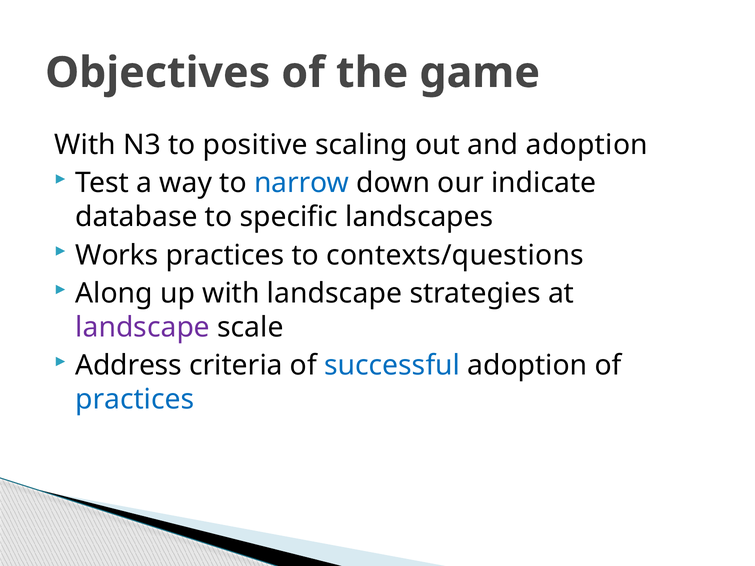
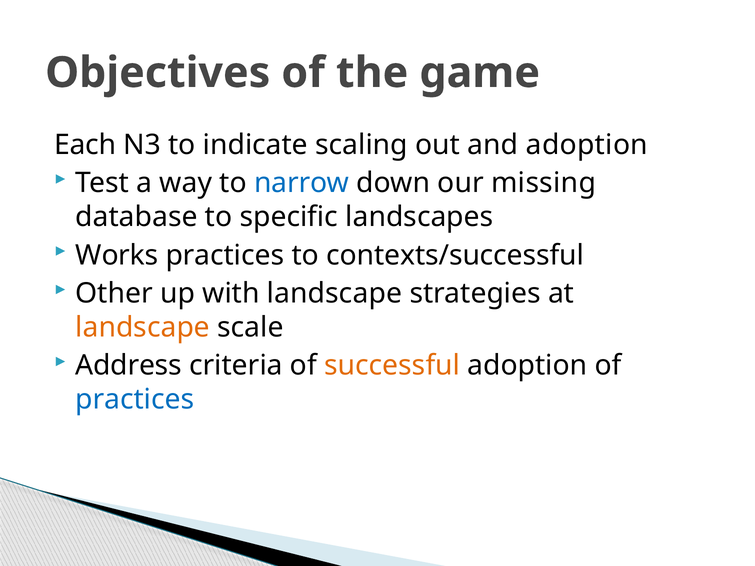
With at (85, 145): With -> Each
positive: positive -> indicate
indicate: indicate -> missing
contexts/questions: contexts/questions -> contexts/successful
Along: Along -> Other
landscape at (143, 328) colour: purple -> orange
successful colour: blue -> orange
